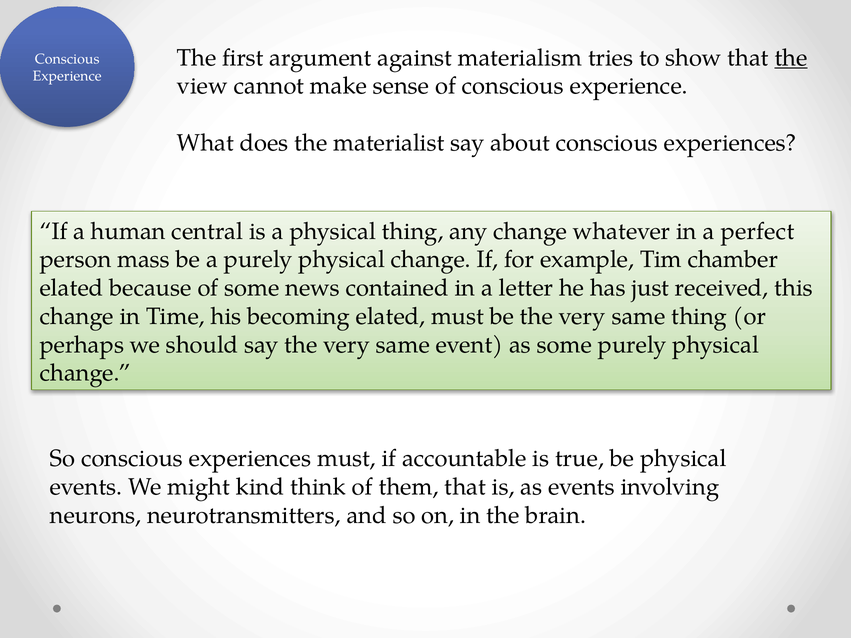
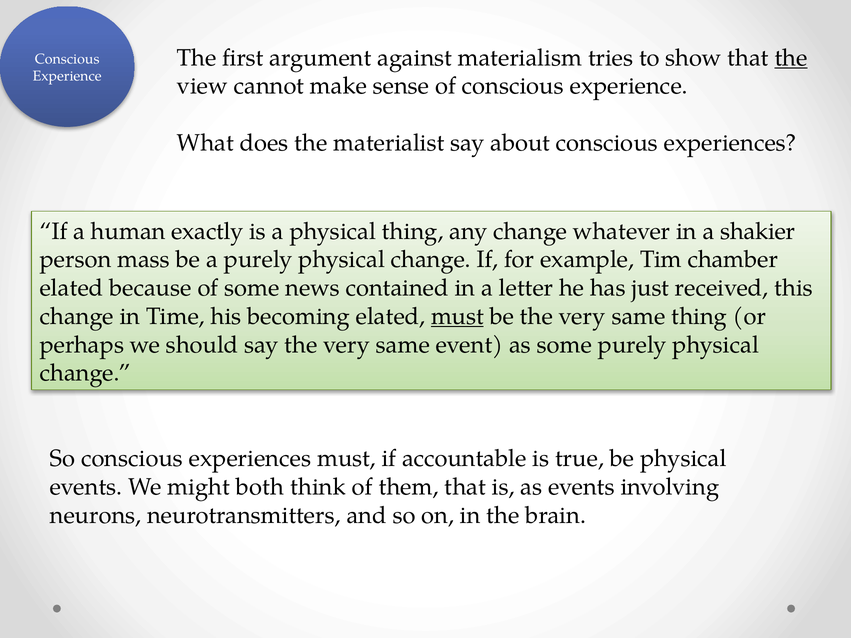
central: central -> exactly
perfect: perfect -> shakier
must at (457, 316) underline: none -> present
kind: kind -> both
